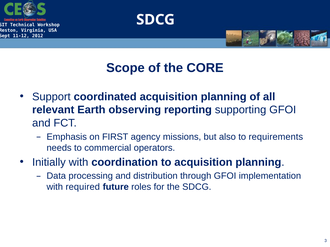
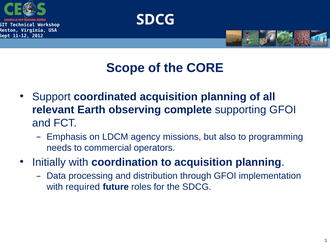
reporting: reporting -> complete
FIRST: FIRST -> LDCM
requirements: requirements -> programming
